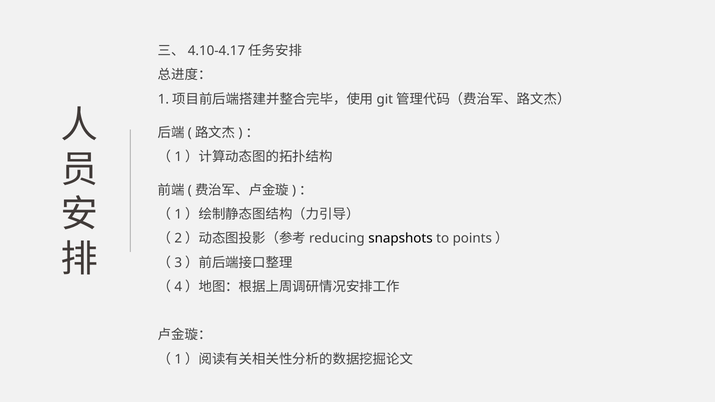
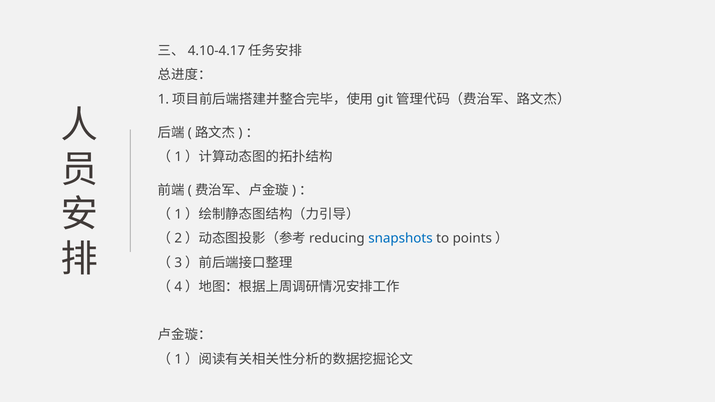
snapshots colour: black -> blue
